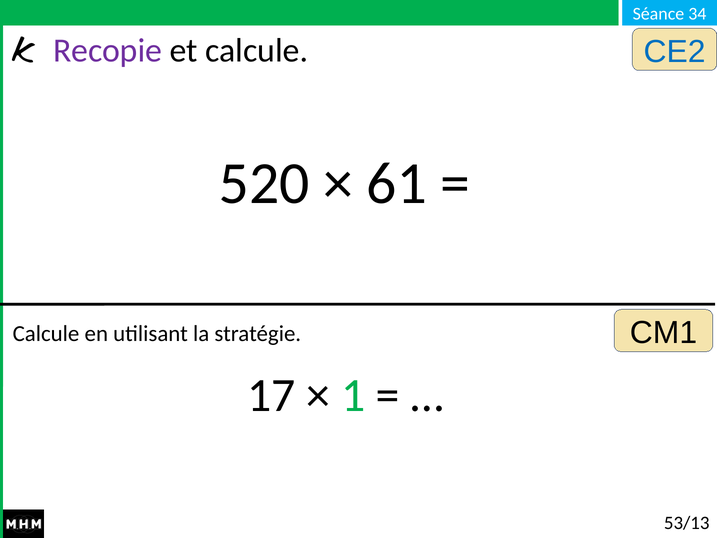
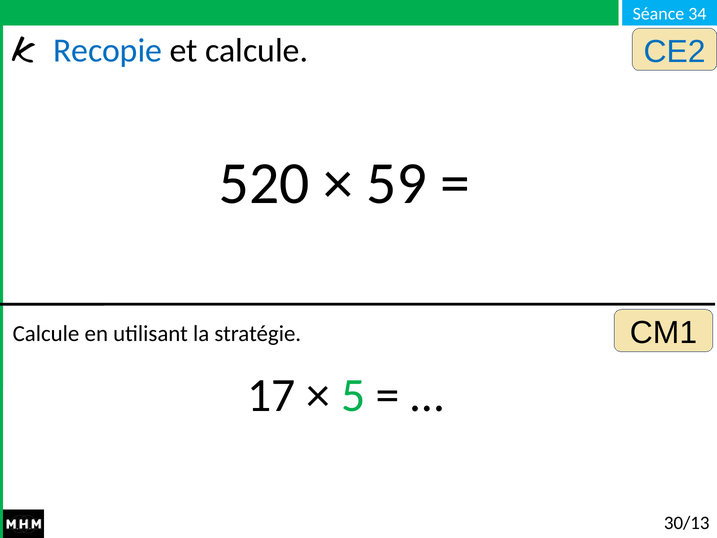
Recopie colour: purple -> blue
61: 61 -> 59
1: 1 -> 5
53/13: 53/13 -> 30/13
